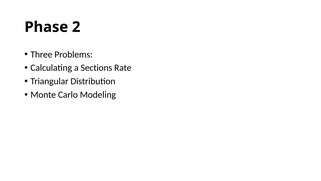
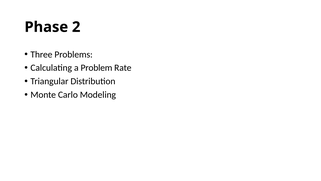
Sections: Sections -> Problem
